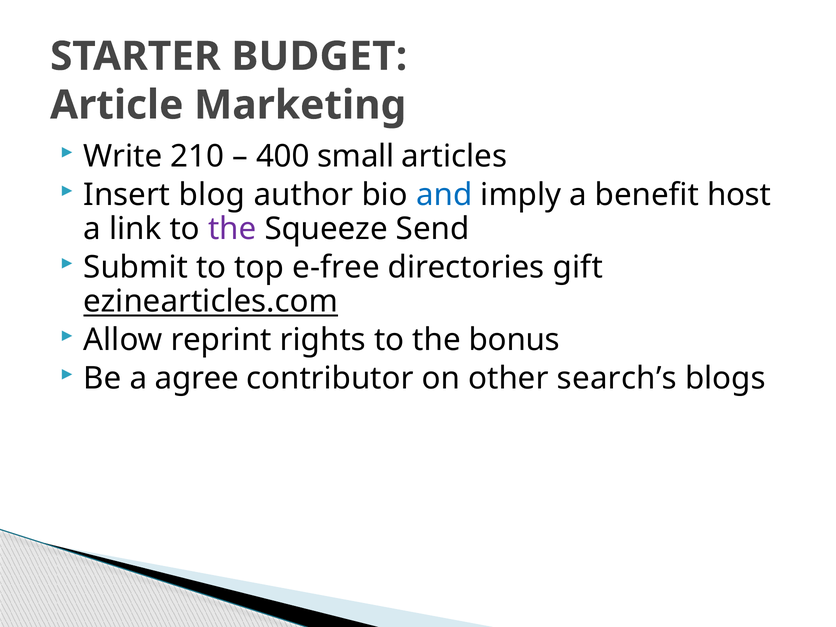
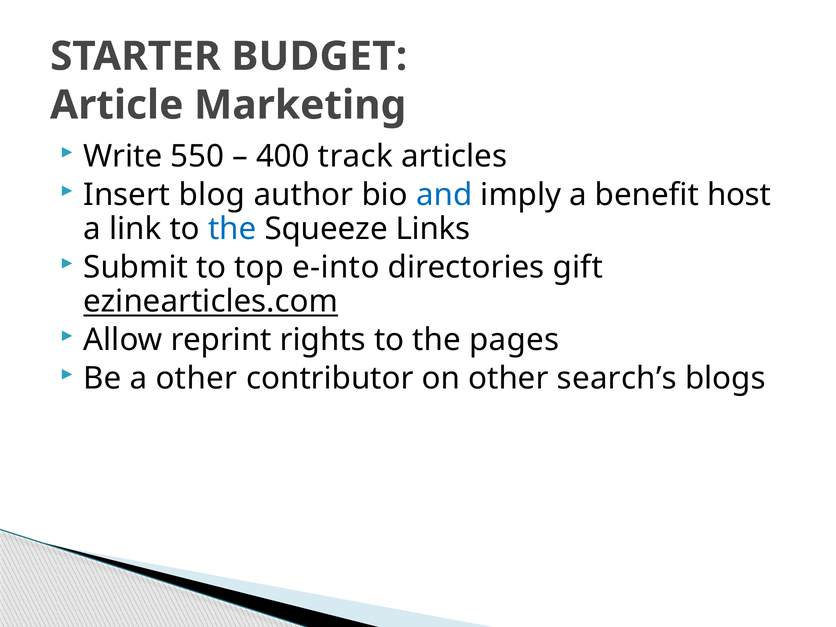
210: 210 -> 550
small: small -> track
the at (232, 229) colour: purple -> blue
Send: Send -> Links
e-free: e-free -> e-into
bonus: bonus -> pages
a agree: agree -> other
